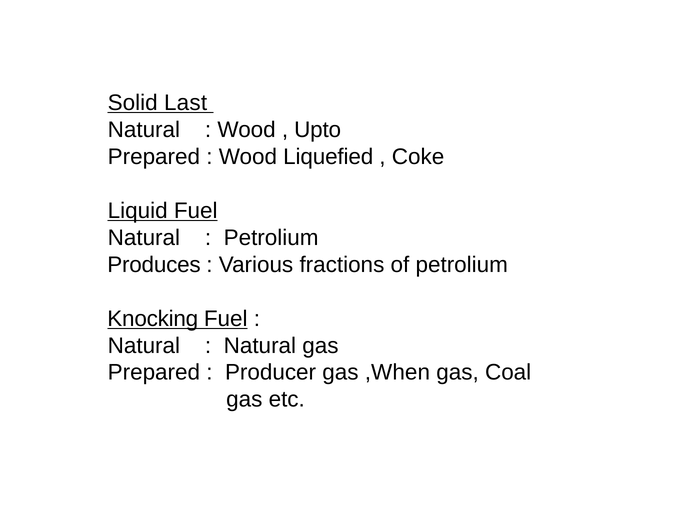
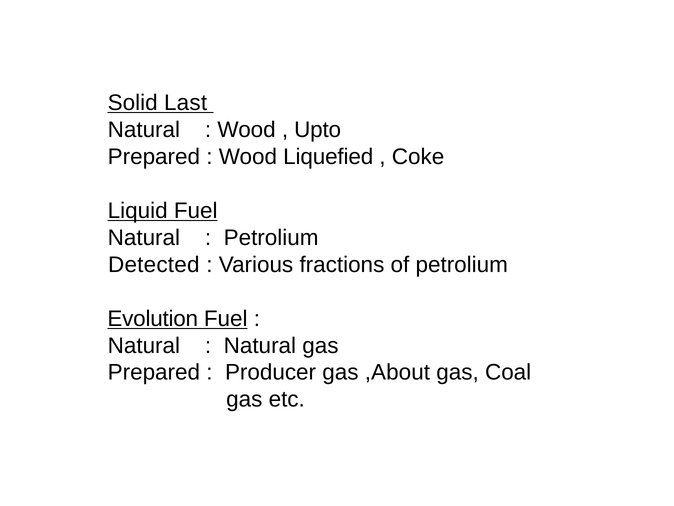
Produces: Produces -> Detected
Knocking: Knocking -> Evolution
,When: ,When -> ,About
